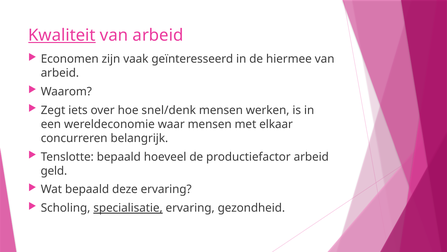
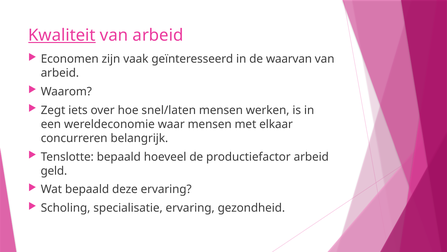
hiermee: hiermee -> waarvan
snel/denk: snel/denk -> snel/laten
specialisatie underline: present -> none
